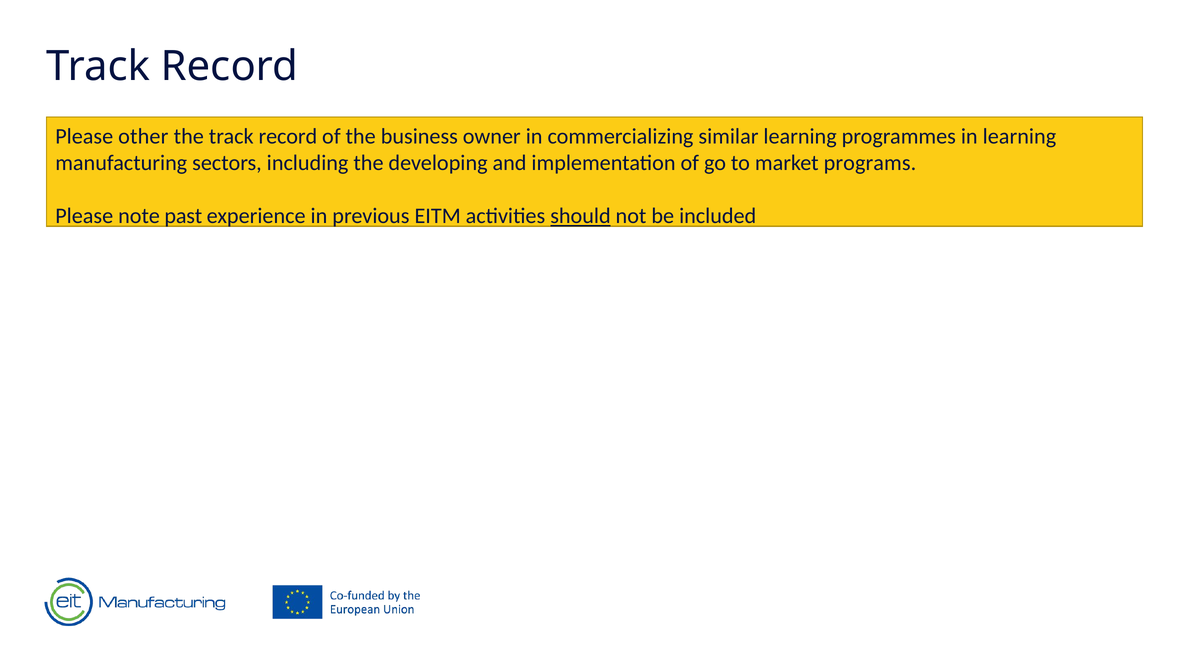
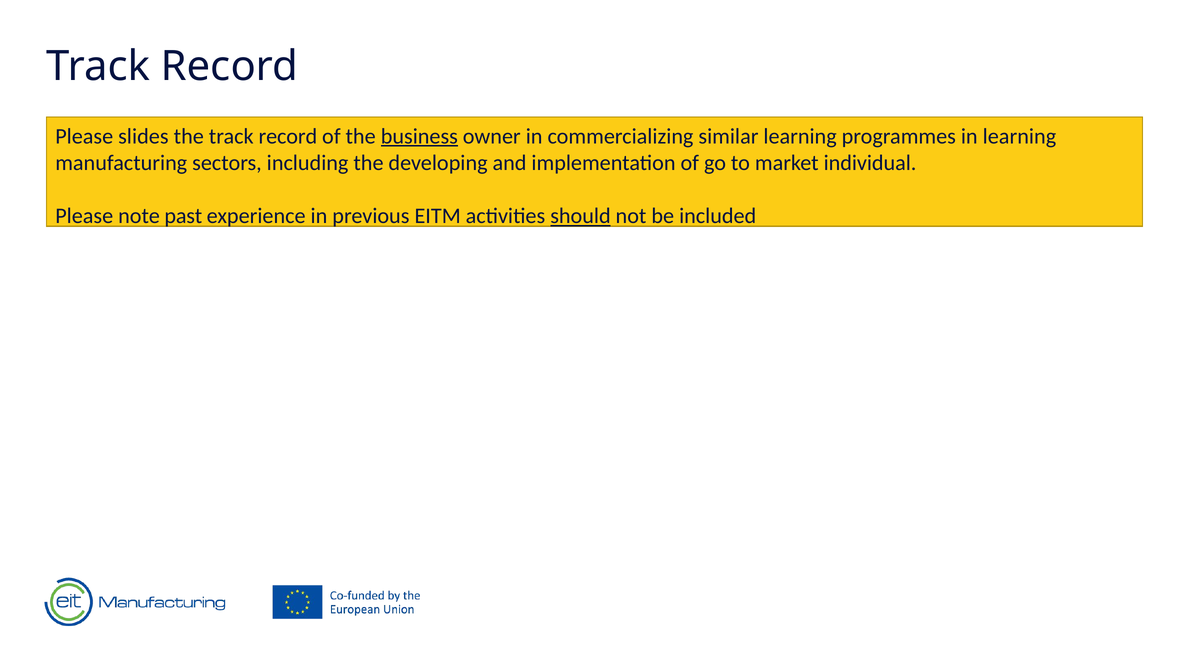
other: other -> slides
business underline: none -> present
programs: programs -> individual
